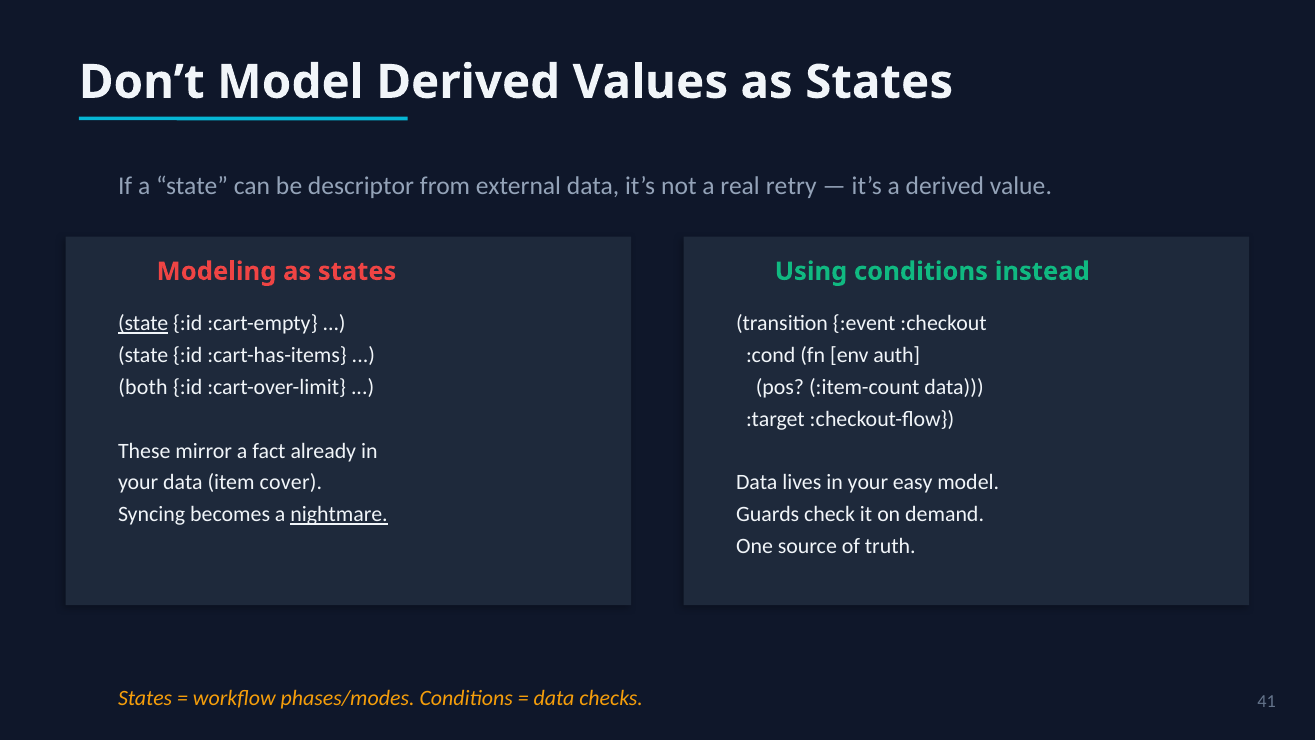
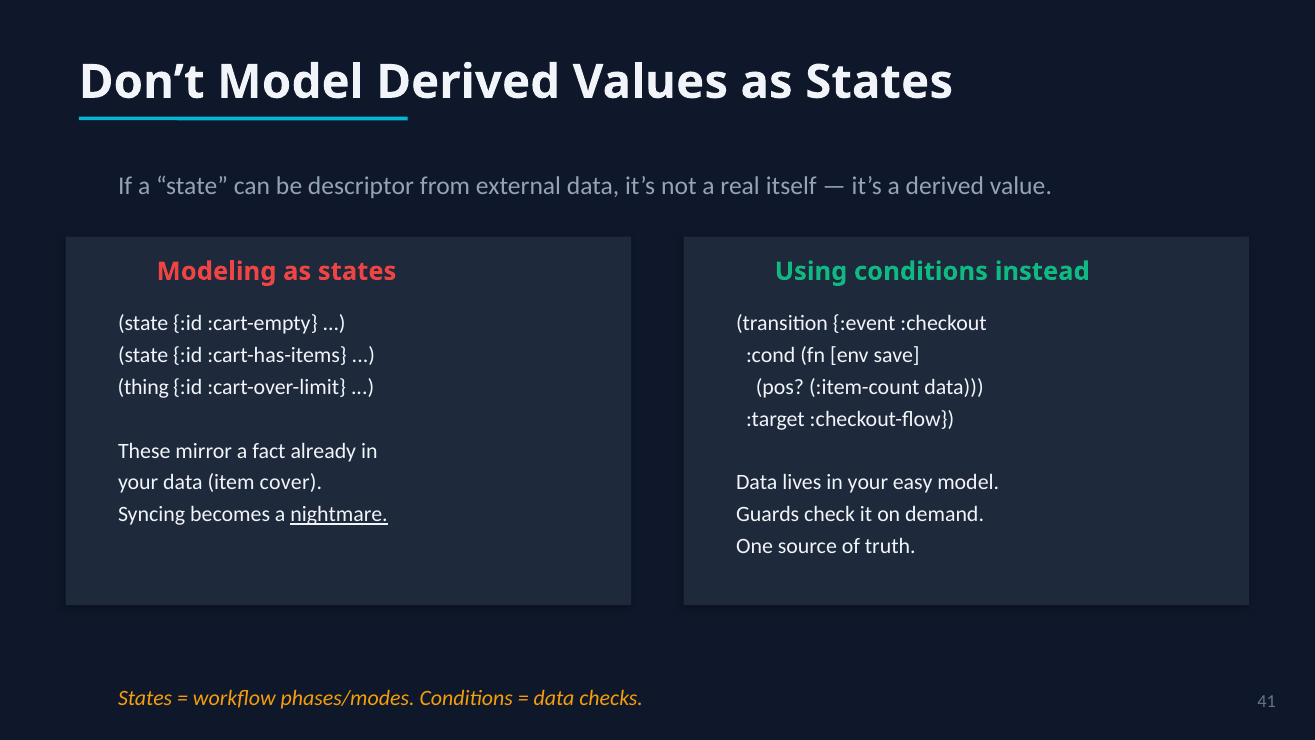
retry: retry -> itself
state at (143, 324) underline: present -> none
auth: auth -> save
both: both -> thing
